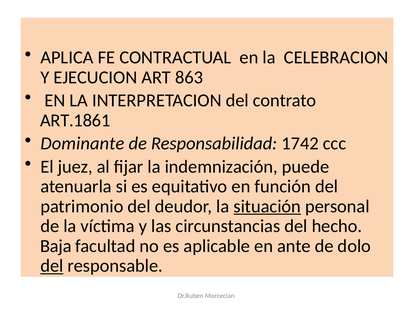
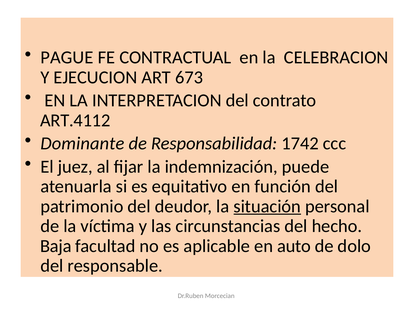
APLICA: APLICA -> PAGUE
863: 863 -> 673
ART.1861: ART.1861 -> ART.4112
ante: ante -> auto
del at (52, 266) underline: present -> none
